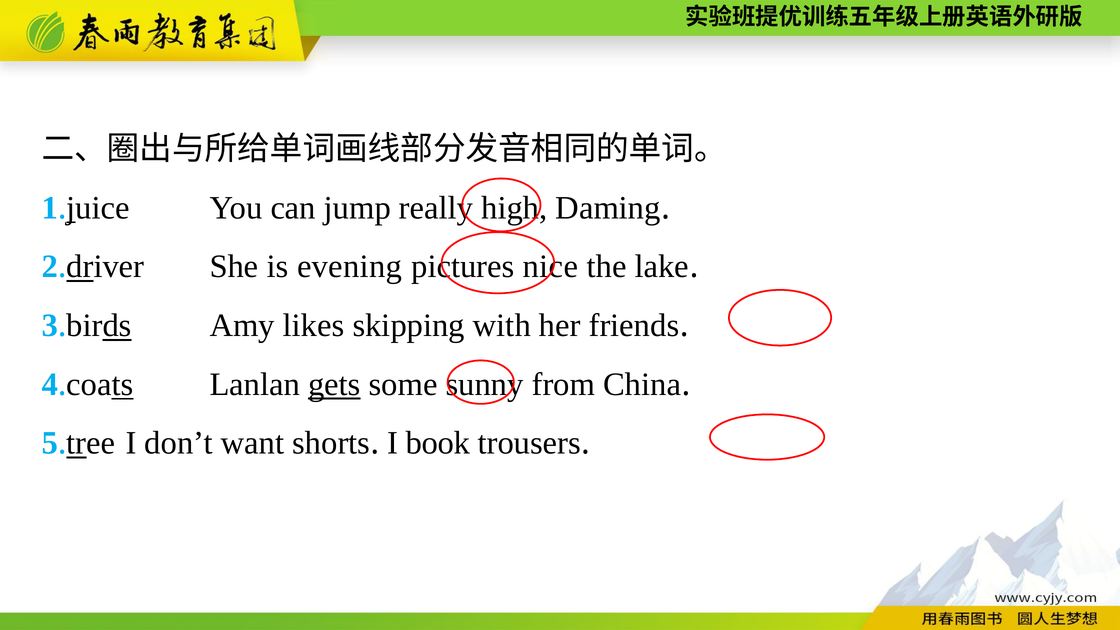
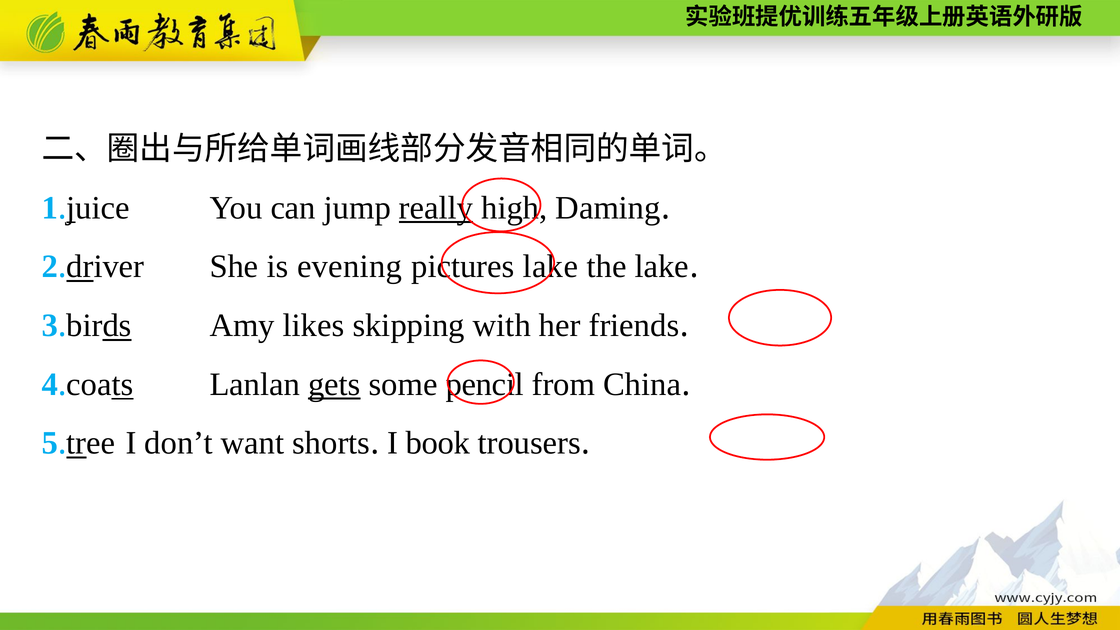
really underline: none -> present
pictures nice: nice -> lake
sunny: sunny -> pencil
